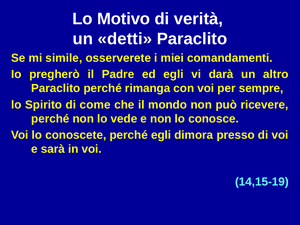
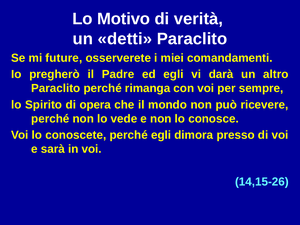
simile: simile -> future
come: come -> opera
14,15-19: 14,15-19 -> 14,15-26
